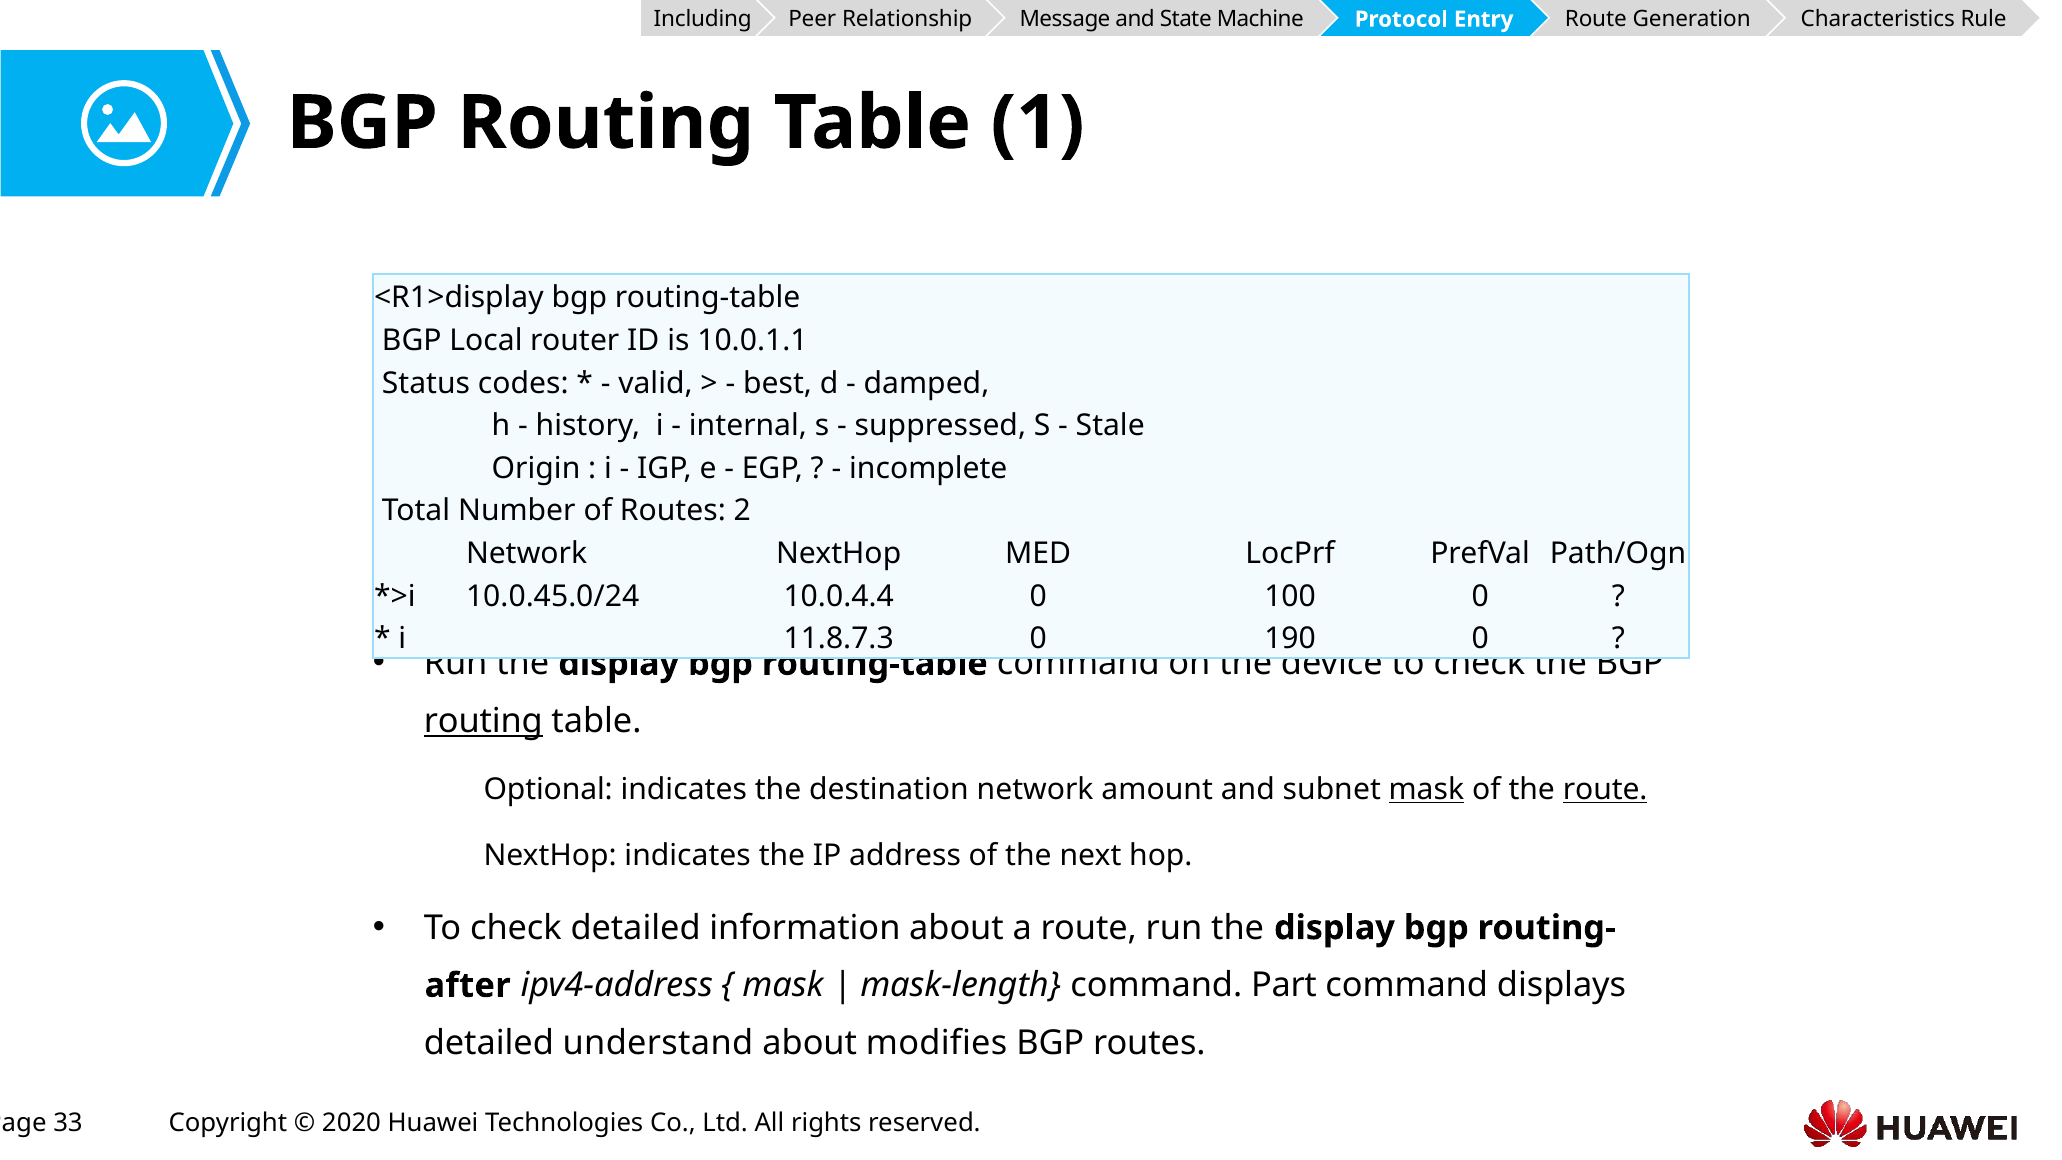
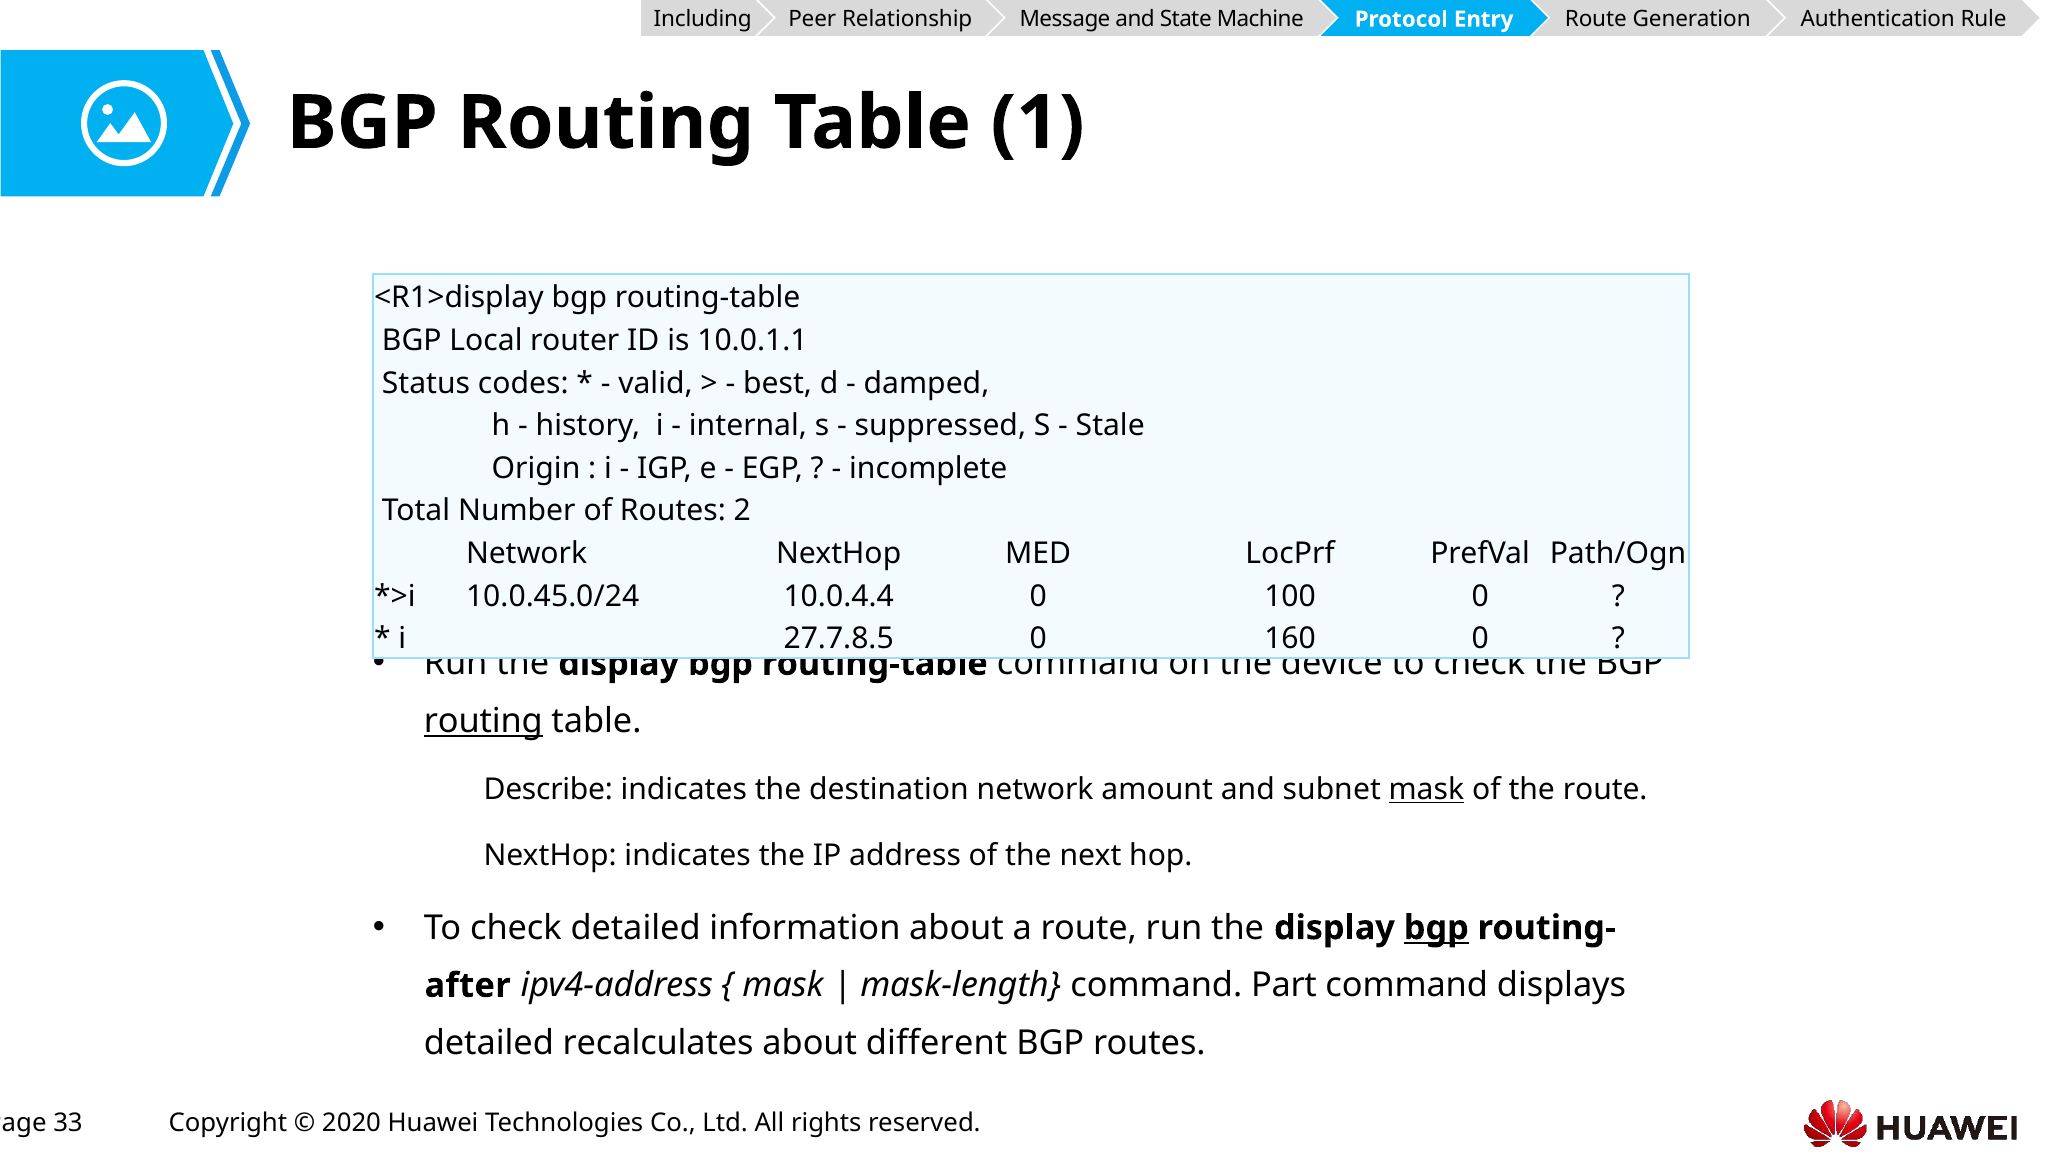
Characteristics: Characteristics -> Authentication
11.8.7.3: 11.8.7.3 -> 27.7.8.5
190: 190 -> 160
Optional: Optional -> Describe
route at (1605, 789) underline: present -> none
bgp at (1436, 928) underline: none -> present
understand: understand -> recalculates
modifies: modifies -> different
